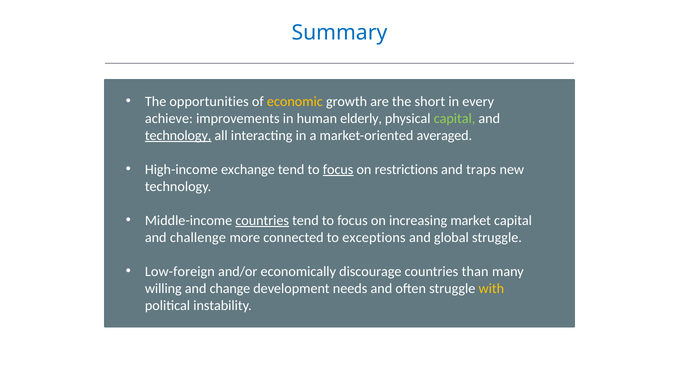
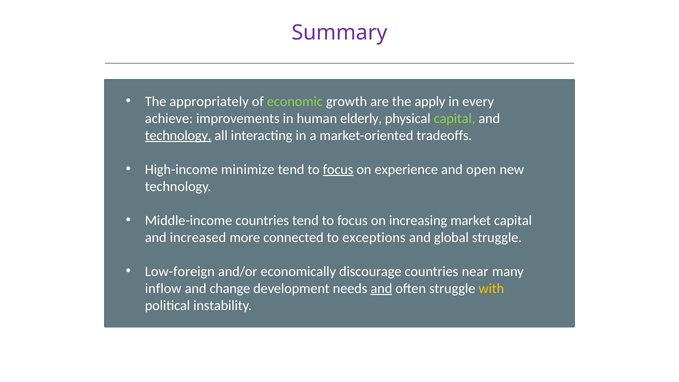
Summary colour: blue -> purple
opportunities: opportunities -> appropriately
economic colour: yellow -> light green
short: short -> apply
averaged: averaged -> tradeoffs
exchange: exchange -> minimize
restrictions: restrictions -> experience
traps: traps -> open
countries at (262, 220) underline: present -> none
challenge: challenge -> increased
than: than -> near
willing: willing -> inflow
and at (381, 288) underline: none -> present
